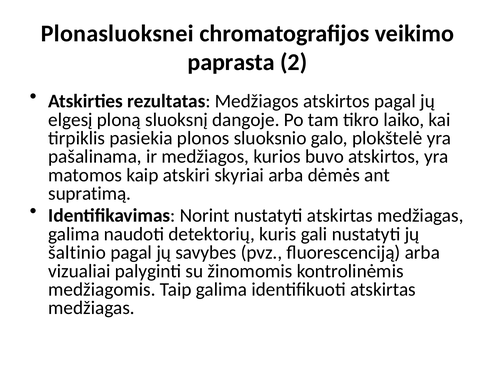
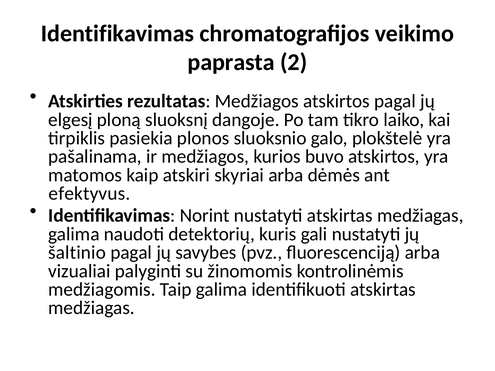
Plonasluoksnei at (117, 33): Plonasluoksnei -> Identifikavimas
supratimą: supratimą -> efektyvus
